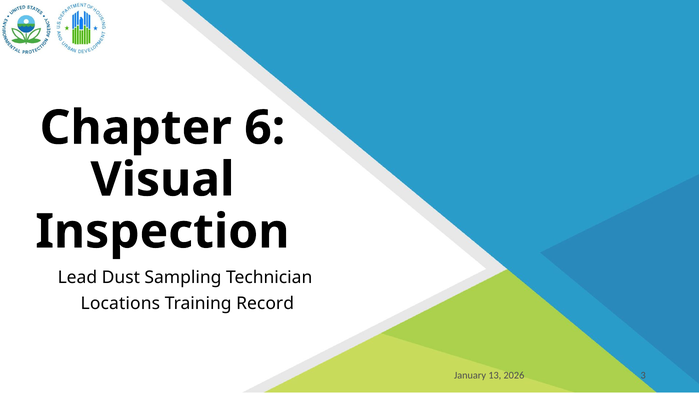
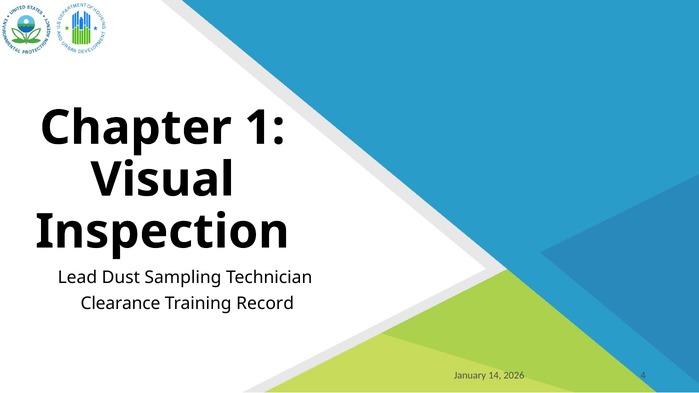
6: 6 -> 1
Locations: Locations -> Clearance
13: 13 -> 14
3: 3 -> 4
